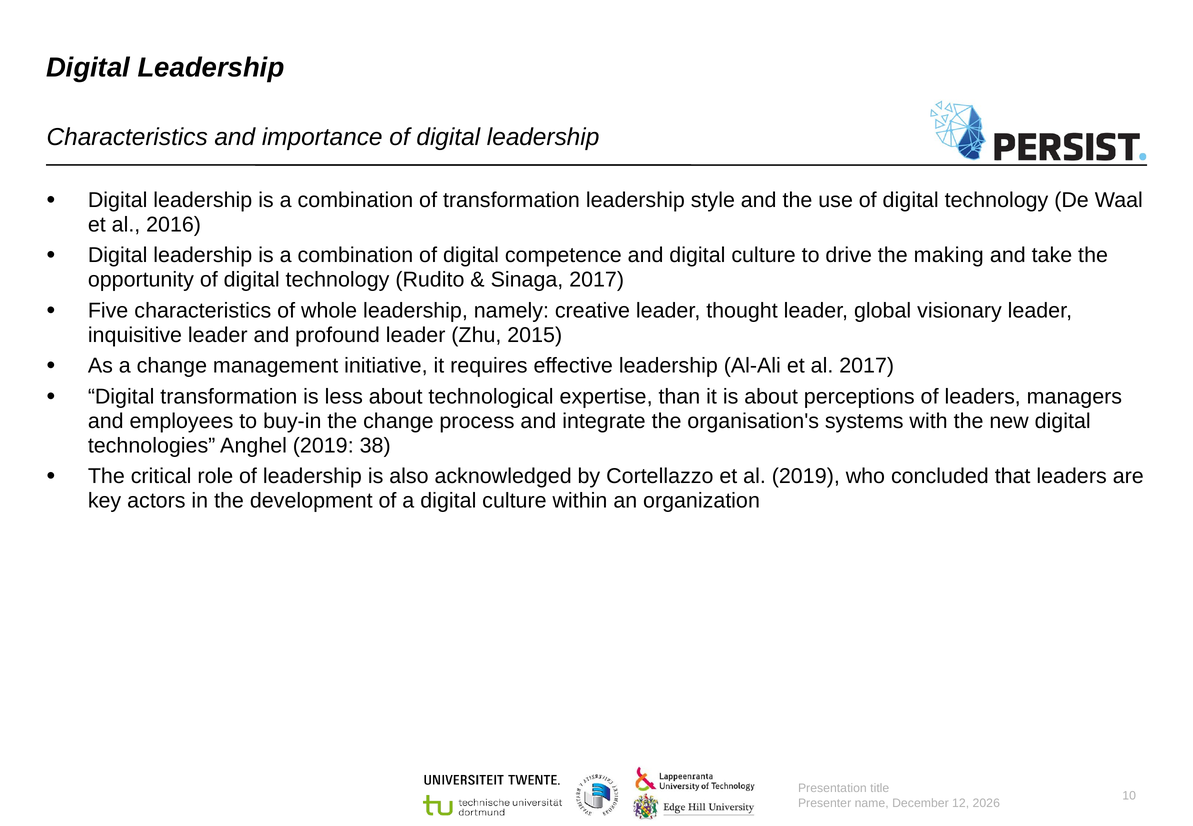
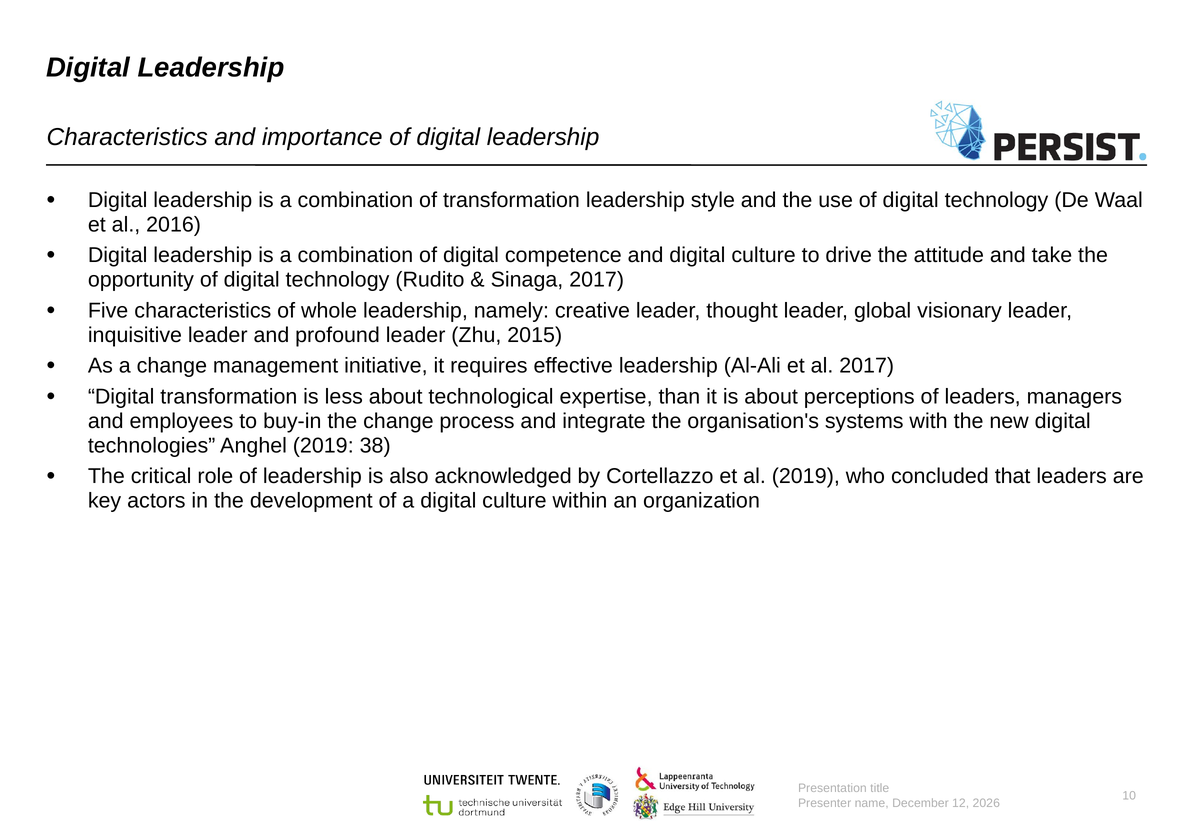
making: making -> attitude
